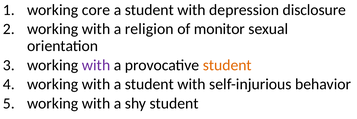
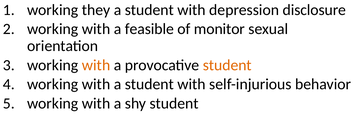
core: core -> they
religion: religion -> feasible
with at (96, 65) colour: purple -> orange
